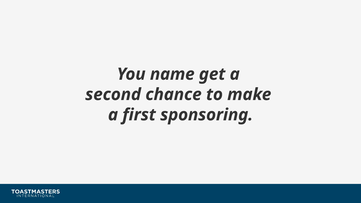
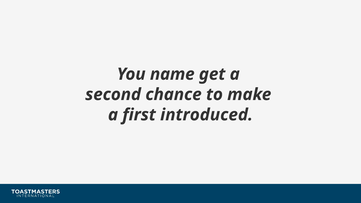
sponsoring: sponsoring -> introduced
